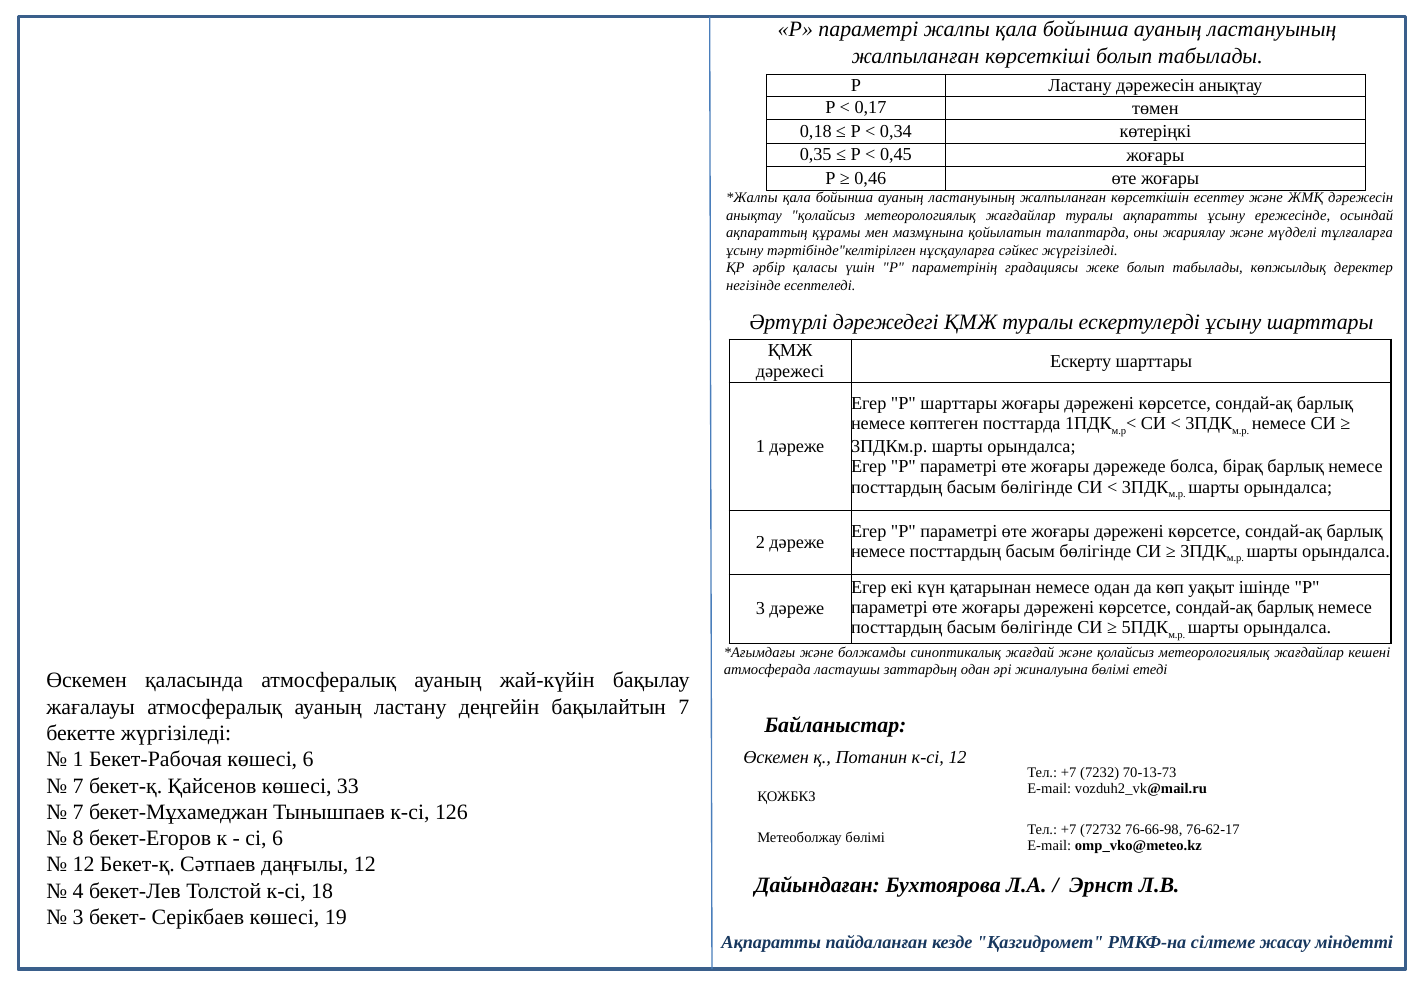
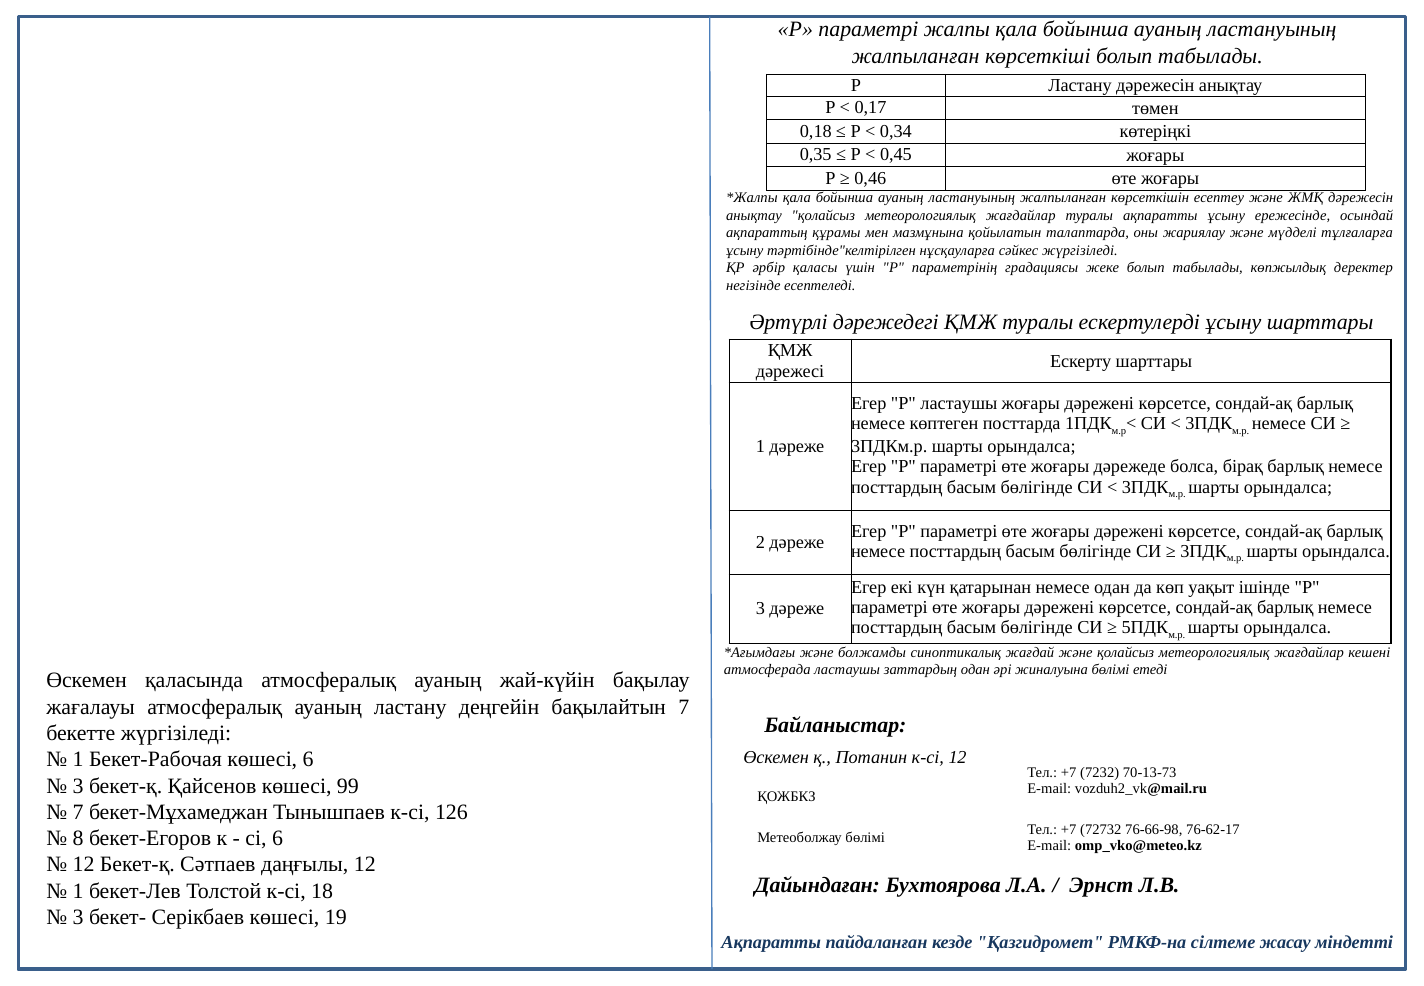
Р шарттары: шарттары -> ластаушы
7 at (78, 786): 7 -> 3
33: 33 -> 99
4 at (78, 891): 4 -> 1
